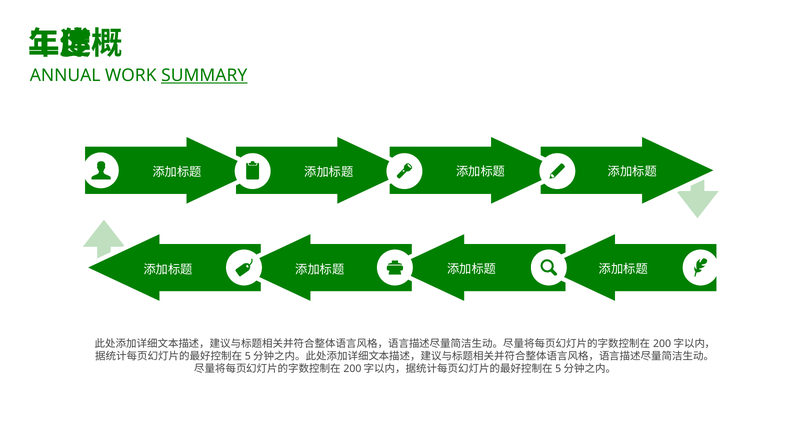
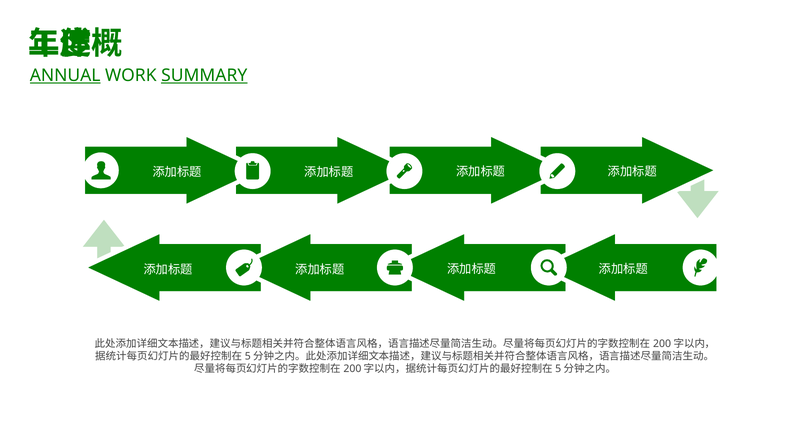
ANNUAL underline: none -> present
